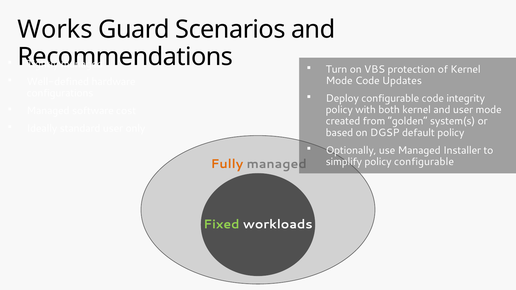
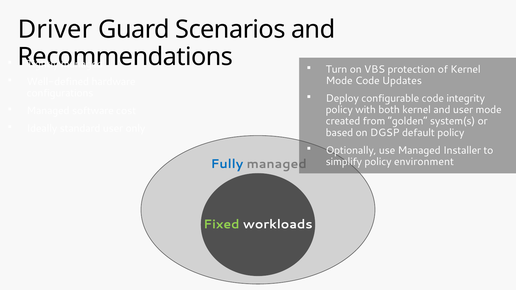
Works: Works -> Driver
policy configurable: configurable -> environment
Fully colour: orange -> blue
